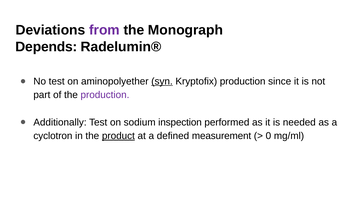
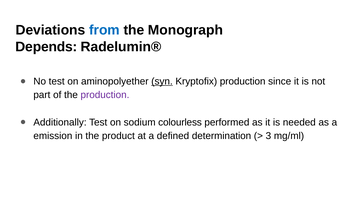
from colour: purple -> blue
inspection: inspection -> colourless
cyclotron: cyclotron -> emission
product underline: present -> none
measurement: measurement -> determination
0: 0 -> 3
